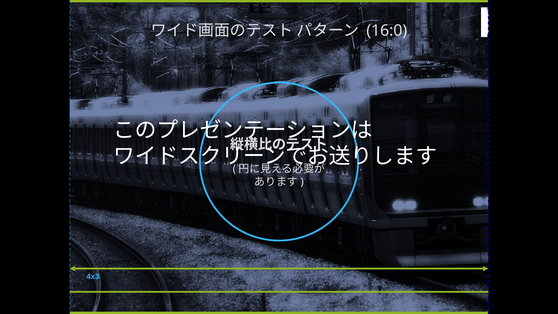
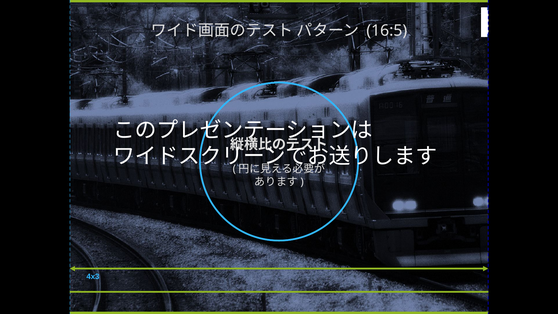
16:0: 16:0 -> 16:5
